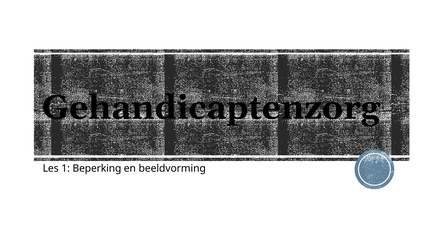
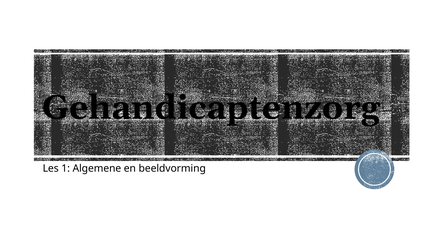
Beperking: Beperking -> Algemene
